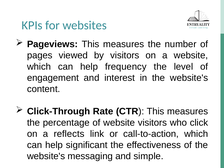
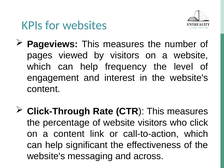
a reflects: reflects -> content
simple: simple -> across
